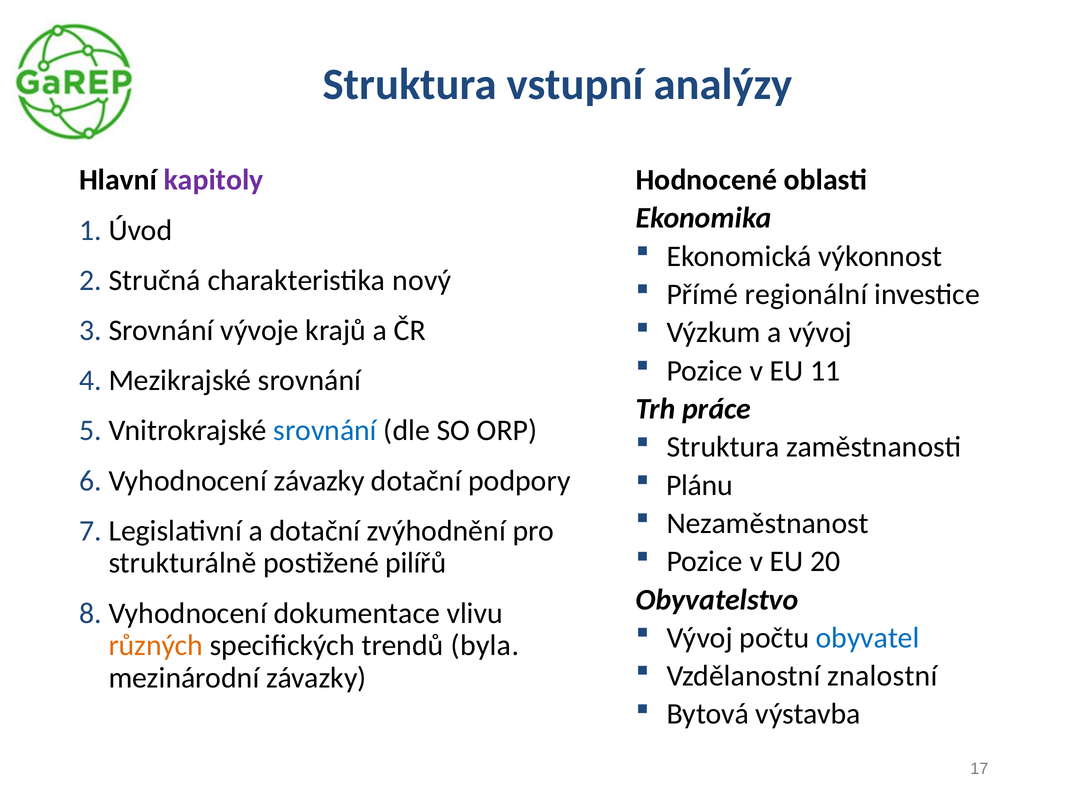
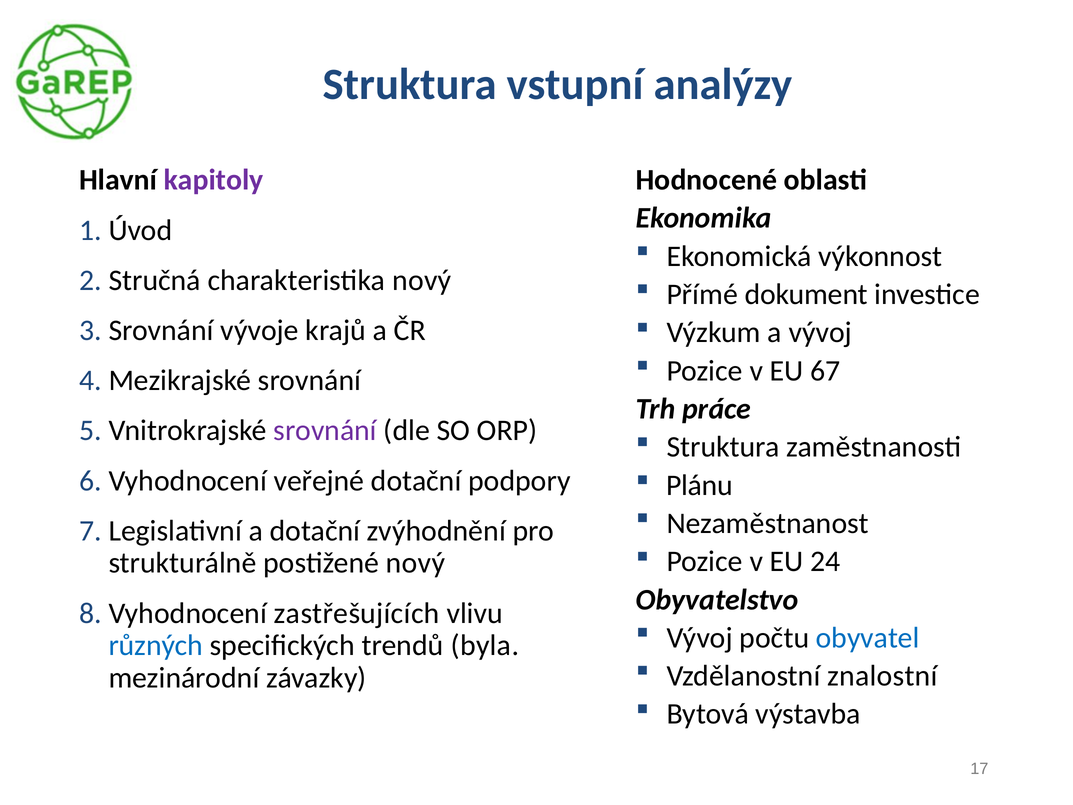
Přímé regionální: regionální -> dokument
11: 11 -> 67
srovnání at (325, 431) colour: blue -> purple
závazky at (319, 481): závazky -> veřejné
20: 20 -> 24
postižené pilířů: pilířů -> nový
dokumentace: dokumentace -> zastřešujících
různých colour: orange -> blue
